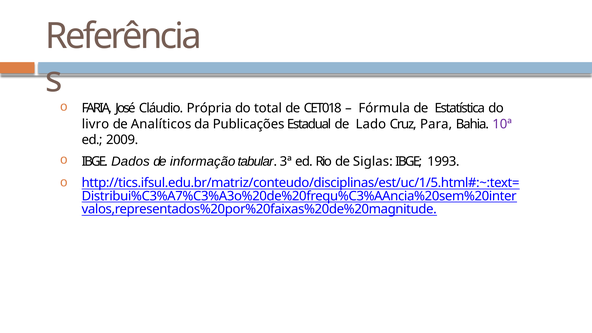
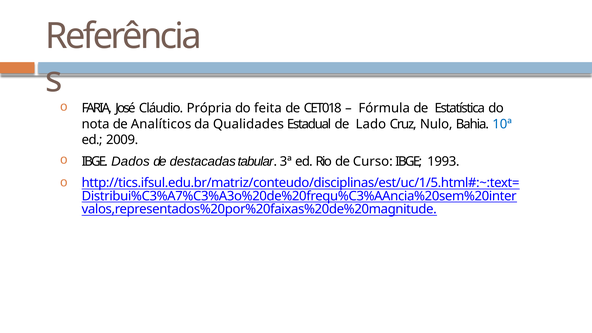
total: total -> feita
livro: livro -> nota
Publicações: Publicações -> Qualidades
Para: Para -> Nulo
10ª colour: purple -> blue
informação: informação -> destacadas
Siglas: Siglas -> Curso
